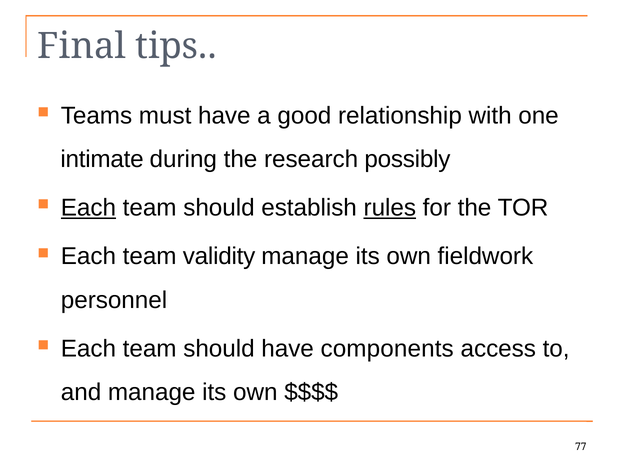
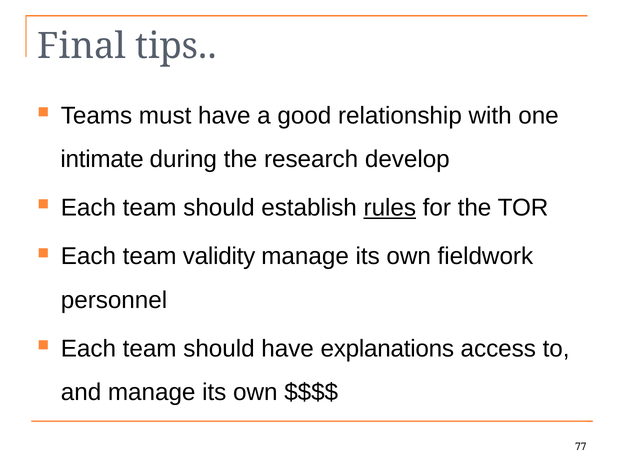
possibly: possibly -> develop
Each at (88, 208) underline: present -> none
components: components -> explanations
